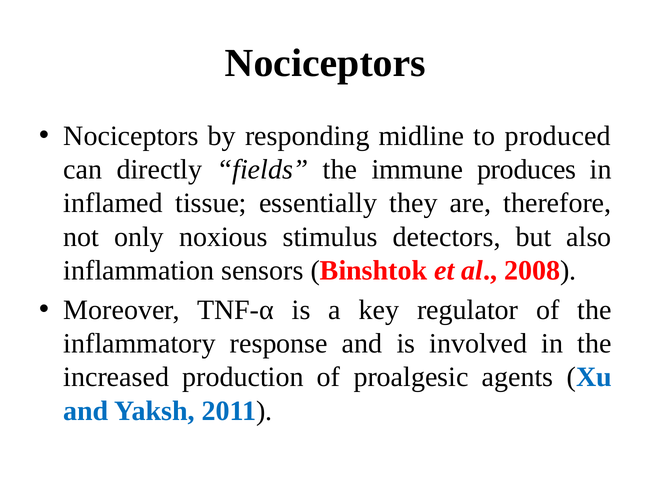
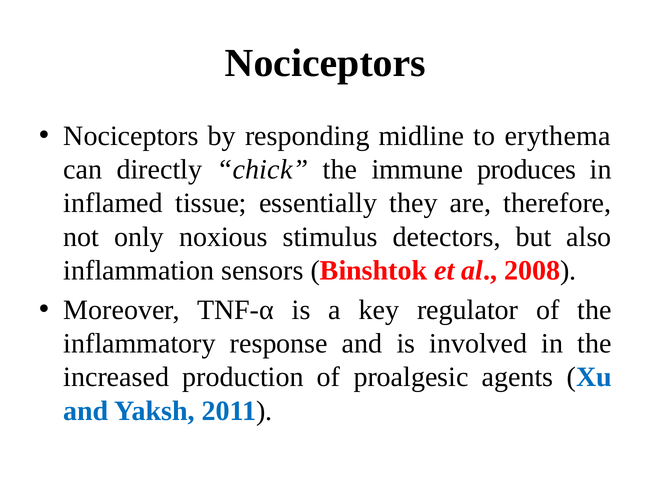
produced: produced -> erythema
fields: fields -> chick
